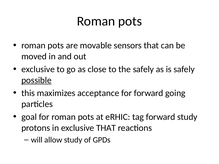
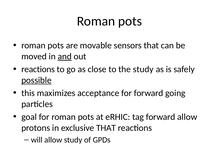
and underline: none -> present
exclusive at (38, 69): exclusive -> reactions
the safely: safely -> study
forward study: study -> allow
